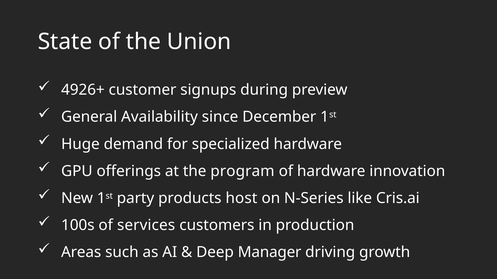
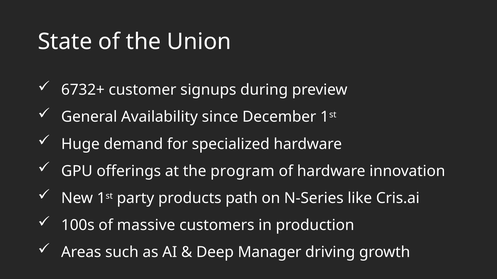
4926+: 4926+ -> 6732+
host: host -> path
services: services -> massive
